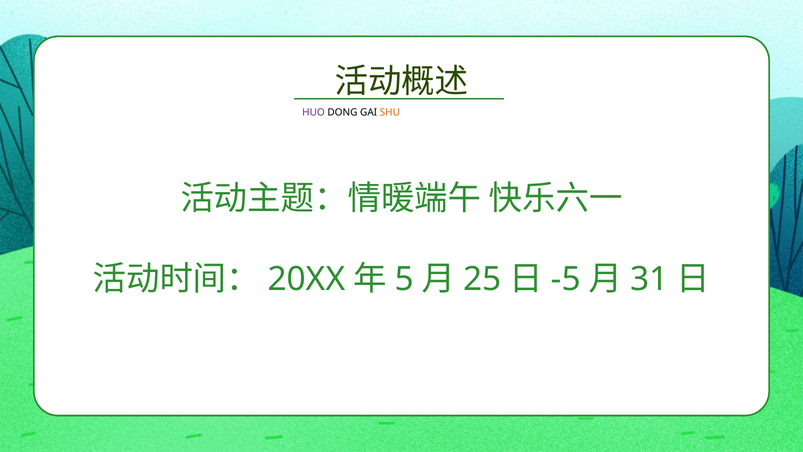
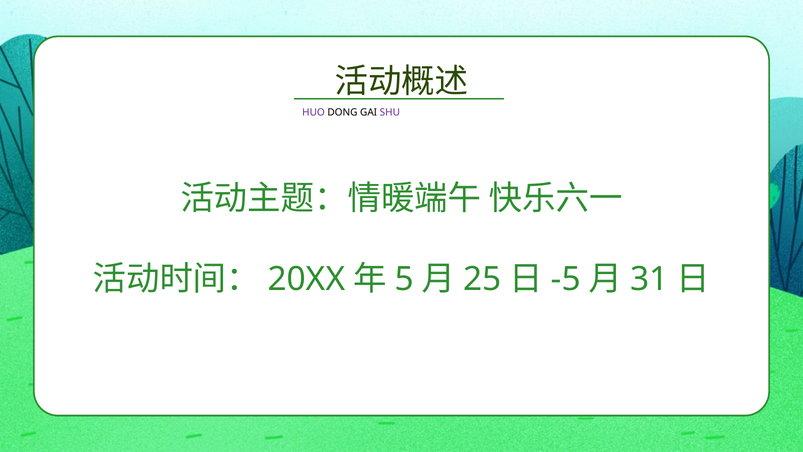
SHU colour: orange -> purple
